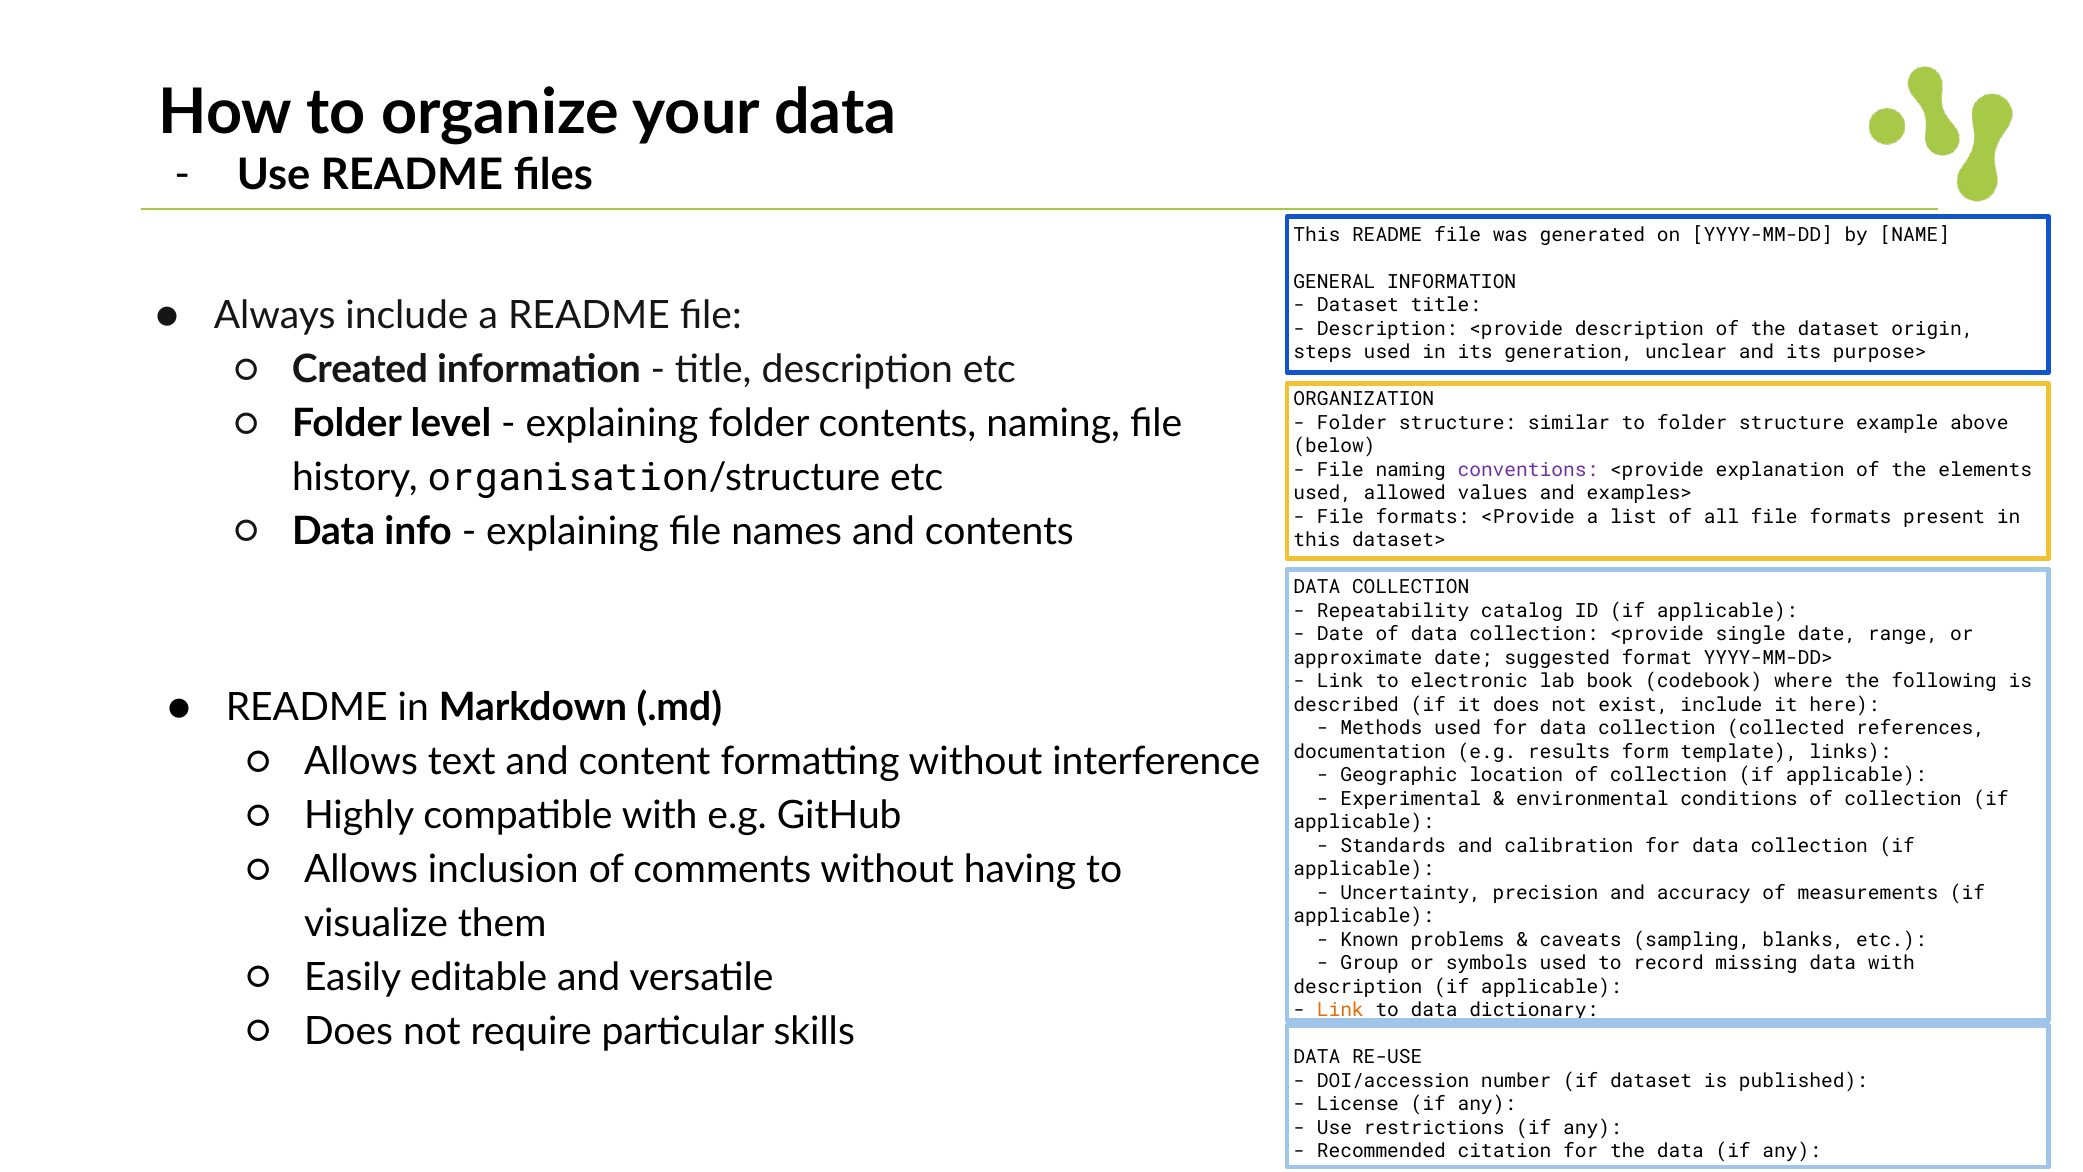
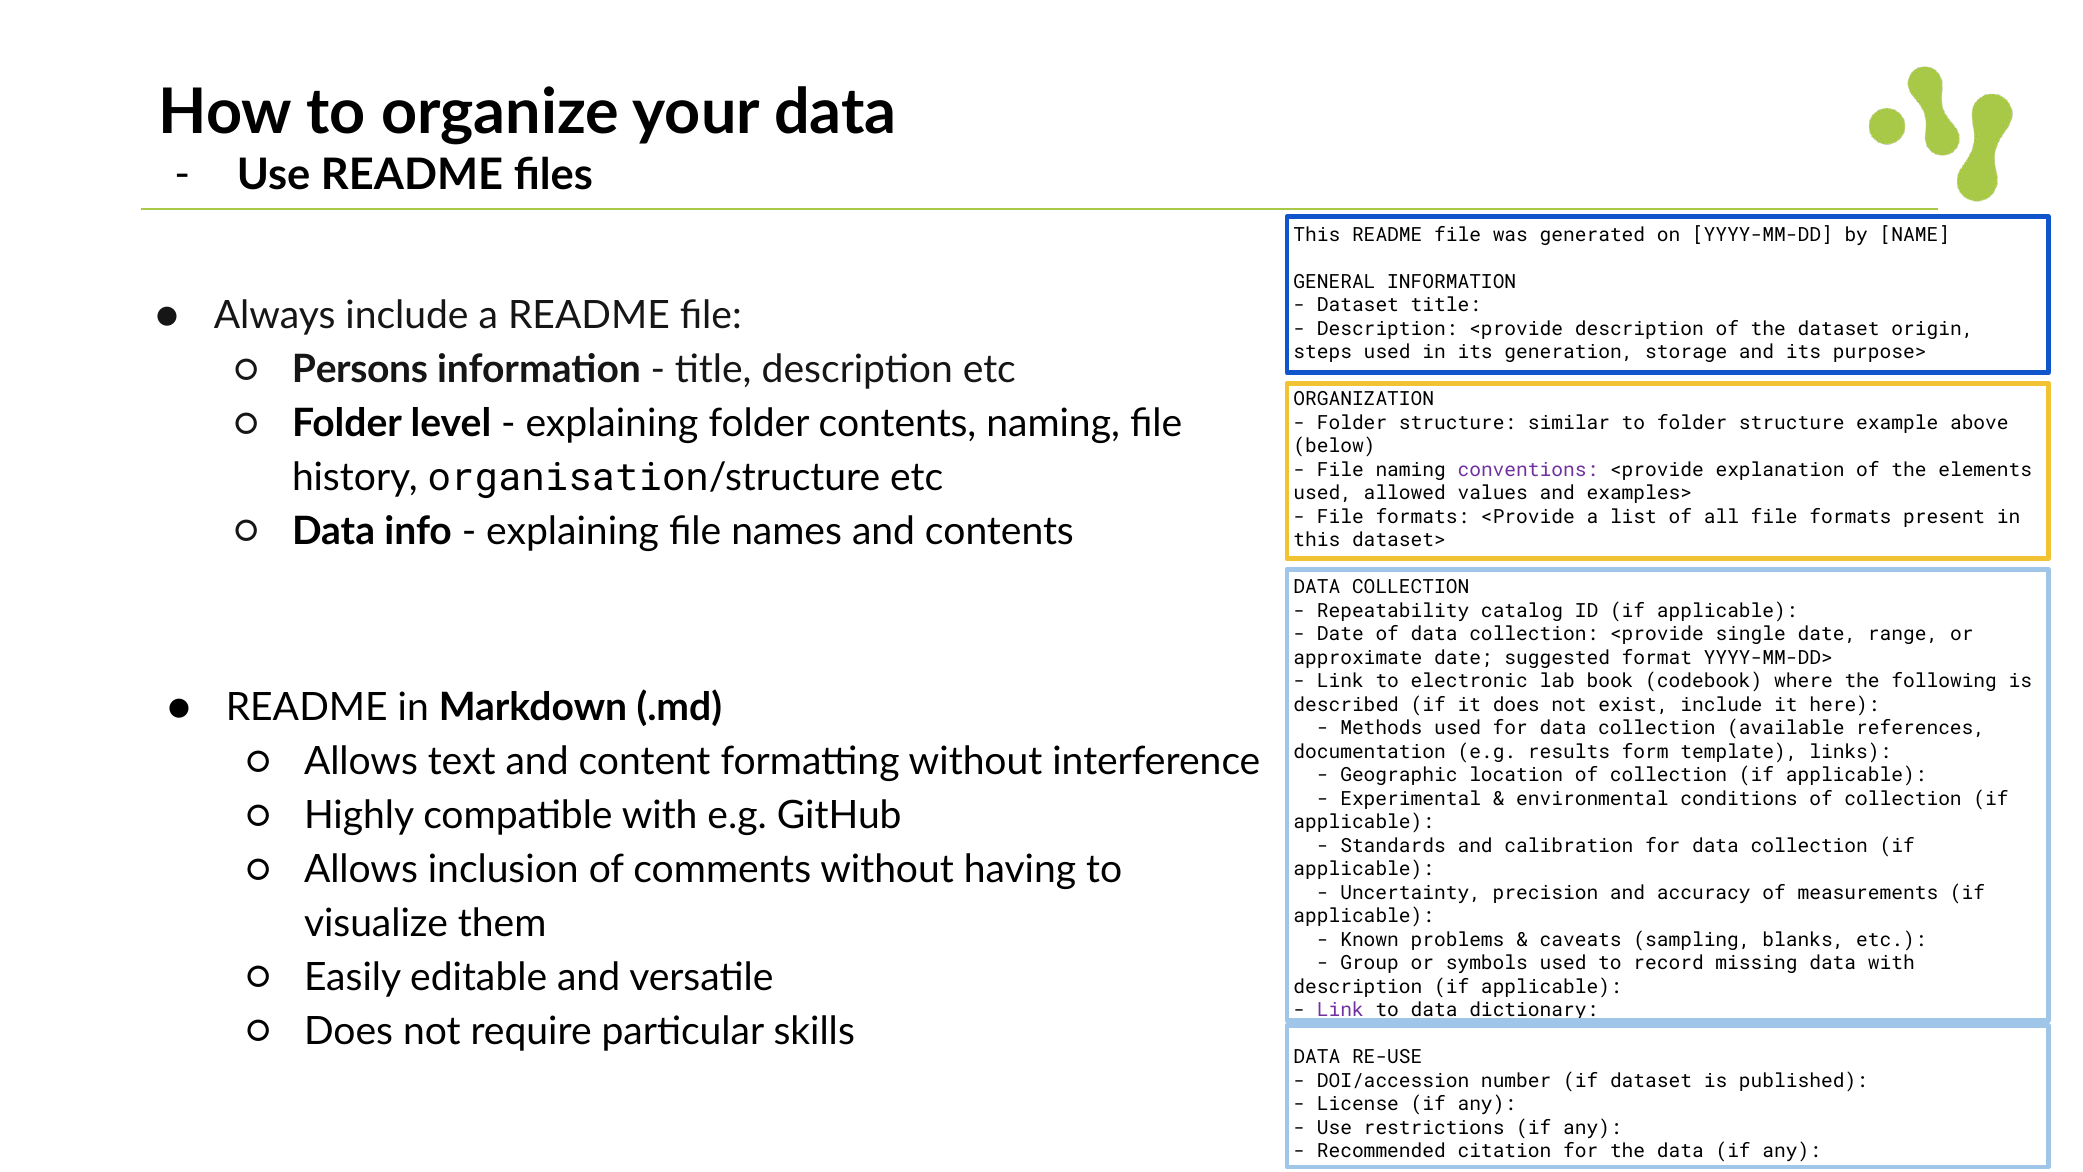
unclear: unclear -> storage
Created: Created -> Persons
collected: collected -> available
Link at (1340, 1010) colour: orange -> purple
